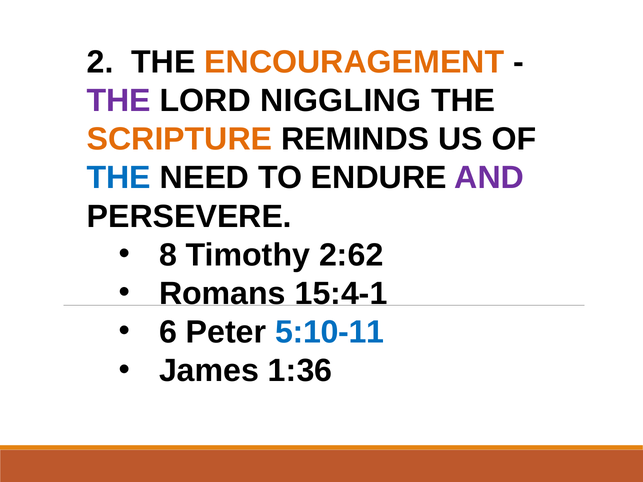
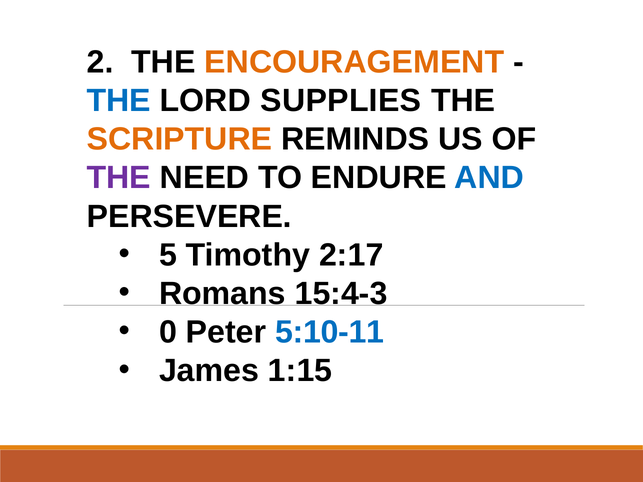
THE at (119, 101) colour: purple -> blue
NIGGLING: NIGGLING -> SUPPLIES
THE at (119, 178) colour: blue -> purple
AND colour: purple -> blue
8: 8 -> 5
2:62: 2:62 -> 2:17
15:4-1: 15:4-1 -> 15:4-3
6: 6 -> 0
1:36: 1:36 -> 1:15
